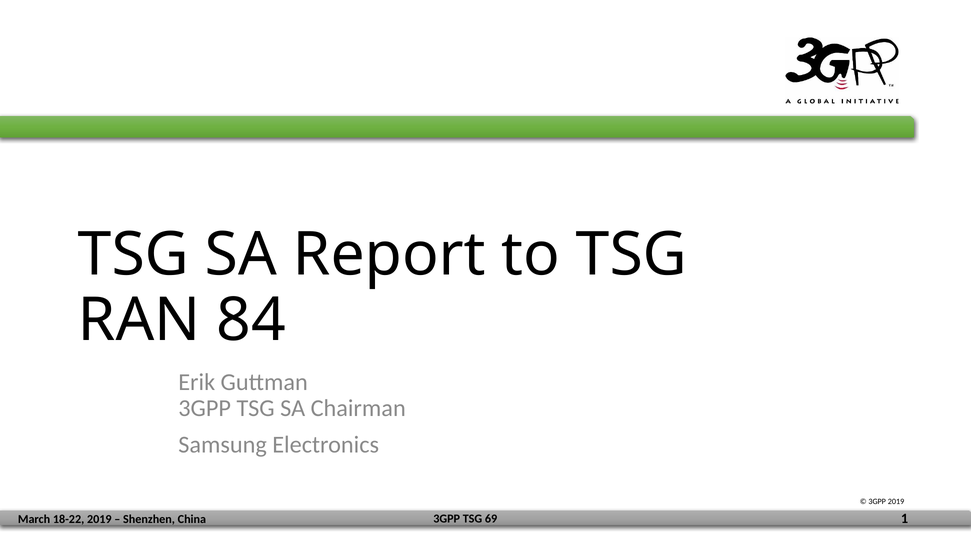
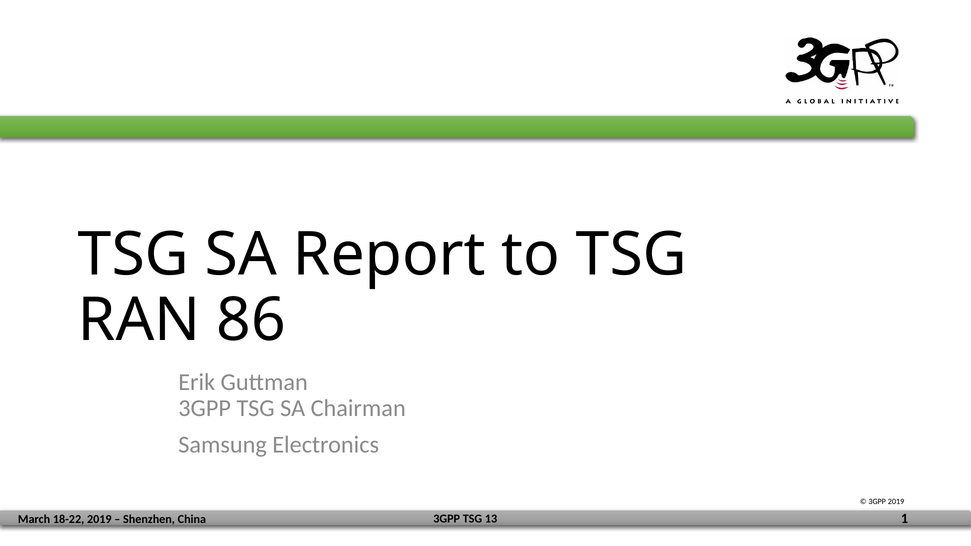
84: 84 -> 86
69: 69 -> 13
